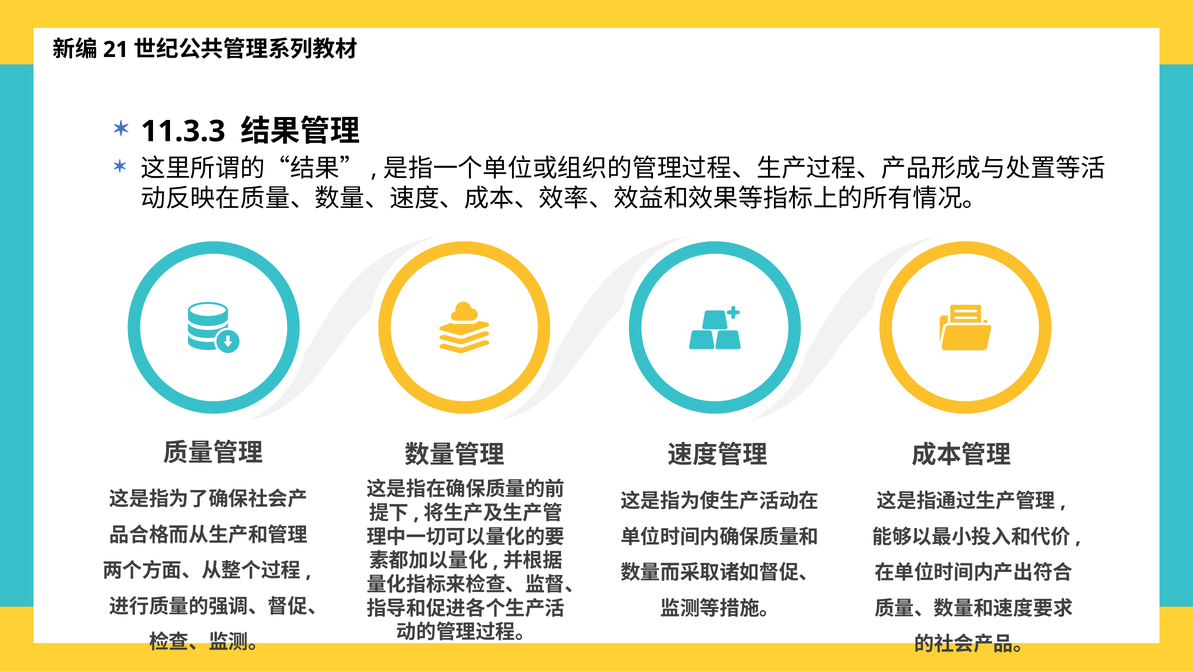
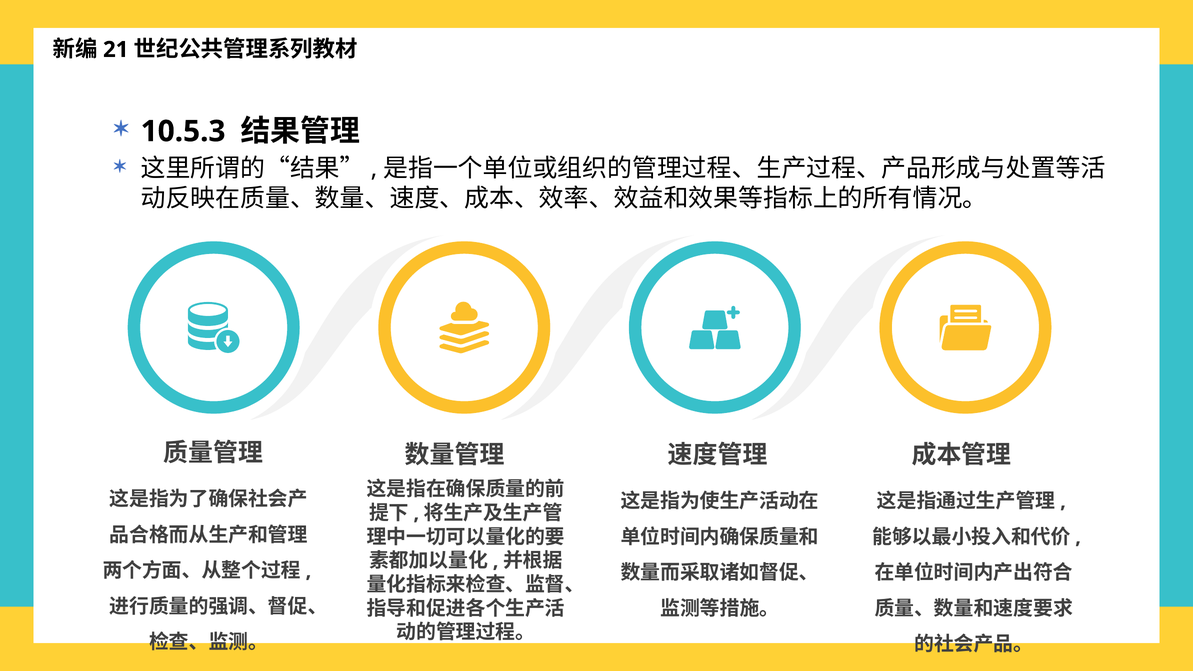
11.3.3: 11.3.3 -> 10.5.3
